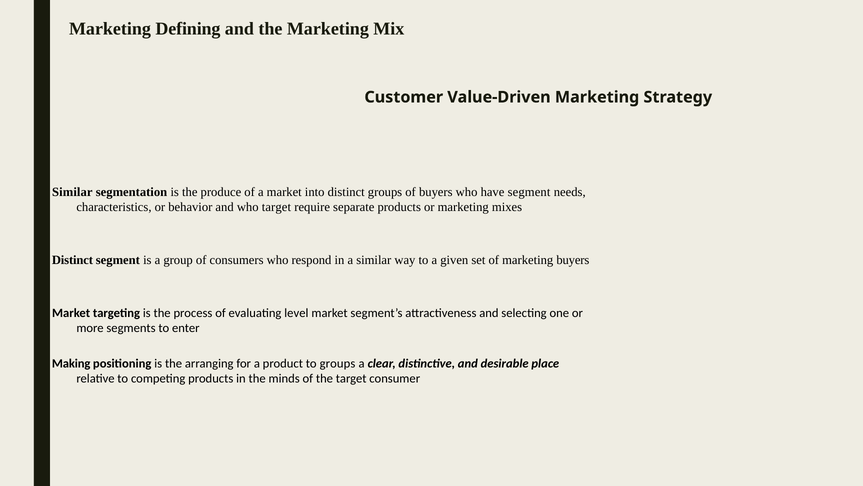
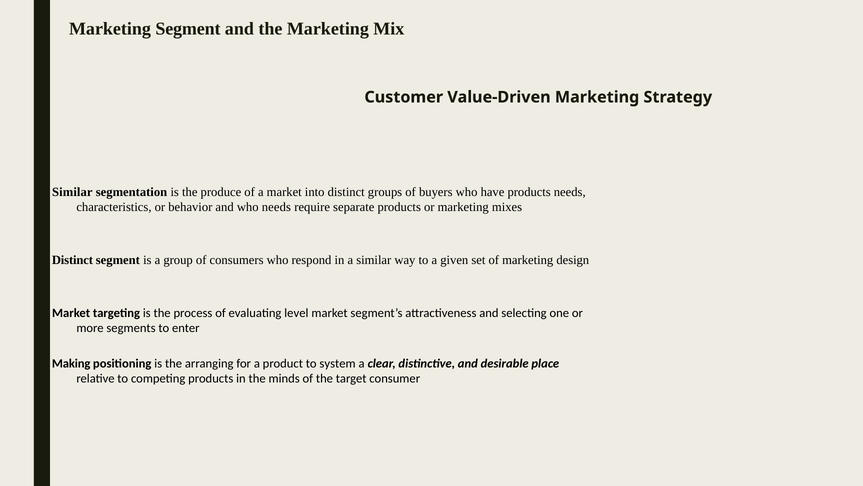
Marketing Defining: Defining -> Segment
have segment: segment -> products
who target: target -> needs
marketing buyers: buyers -> design
to groups: groups -> system
